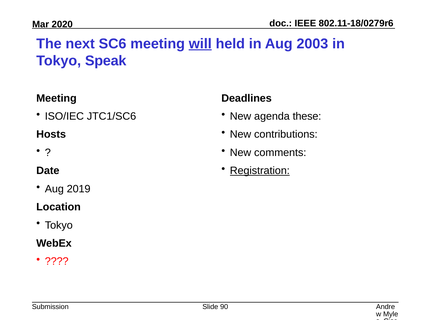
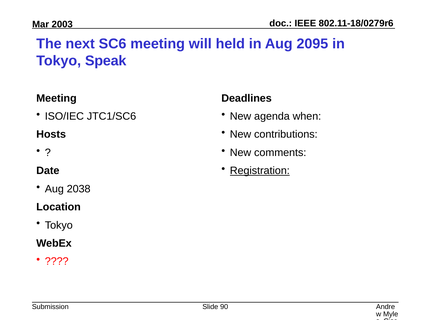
2020: 2020 -> 2003
will underline: present -> none
2003: 2003 -> 2095
these: these -> when
2019: 2019 -> 2038
